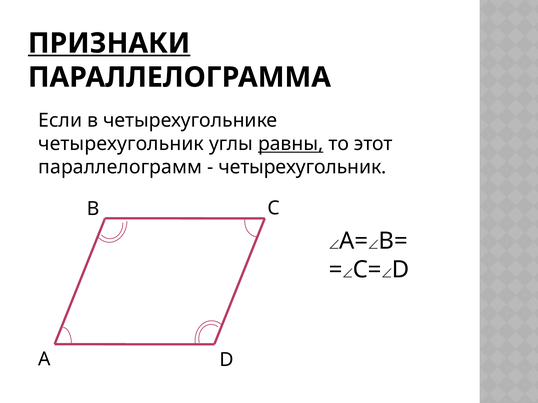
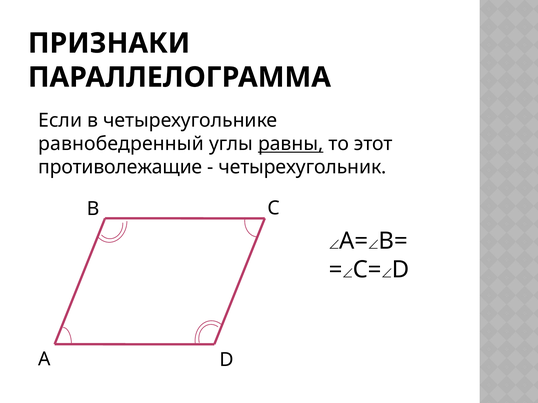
ПРИЗНАКИ underline: present -> none
четырехугольник at (121, 144): четырехугольник -> равнобедренный
параллелограмм: параллелограмм -> противолежащие
